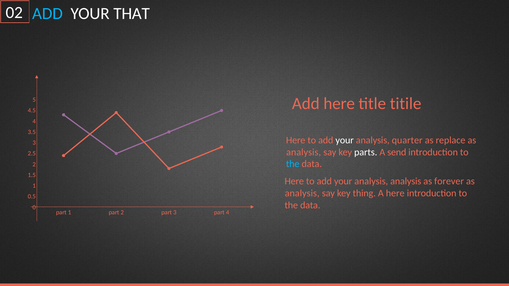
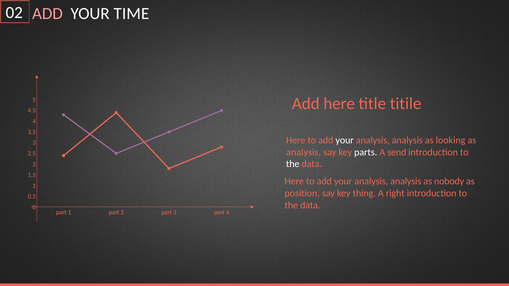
ADD at (47, 13) colour: light blue -> pink
THAT: THAT -> TIME
quarter at (407, 140): quarter -> analysis
replace: replace -> looking
the at (293, 164) colour: light blue -> white
forever: forever -> nobody
analysis at (302, 193): analysis -> position
A here: here -> right
